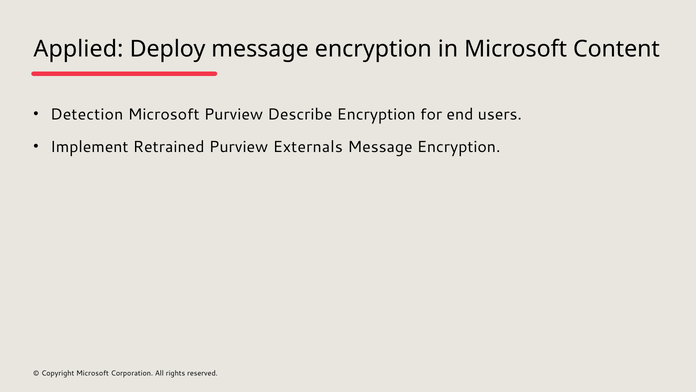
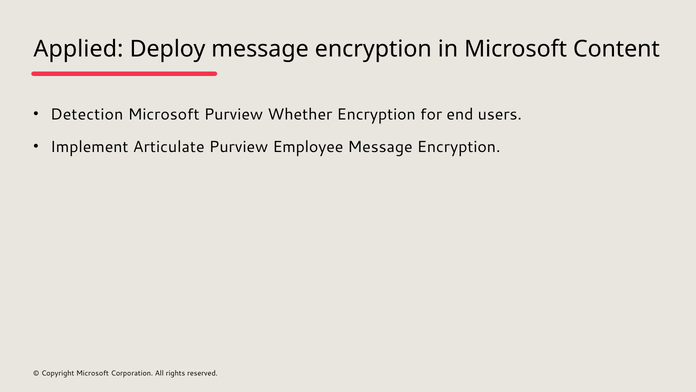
Describe: Describe -> Whether
Retrained: Retrained -> Articulate
Externals: Externals -> Employee
